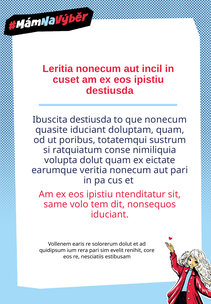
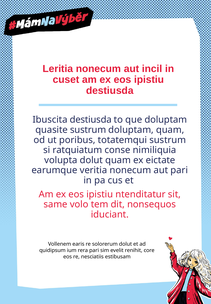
que nonecum: nonecum -> doluptam
quasite iduciant: iduciant -> sustrum
